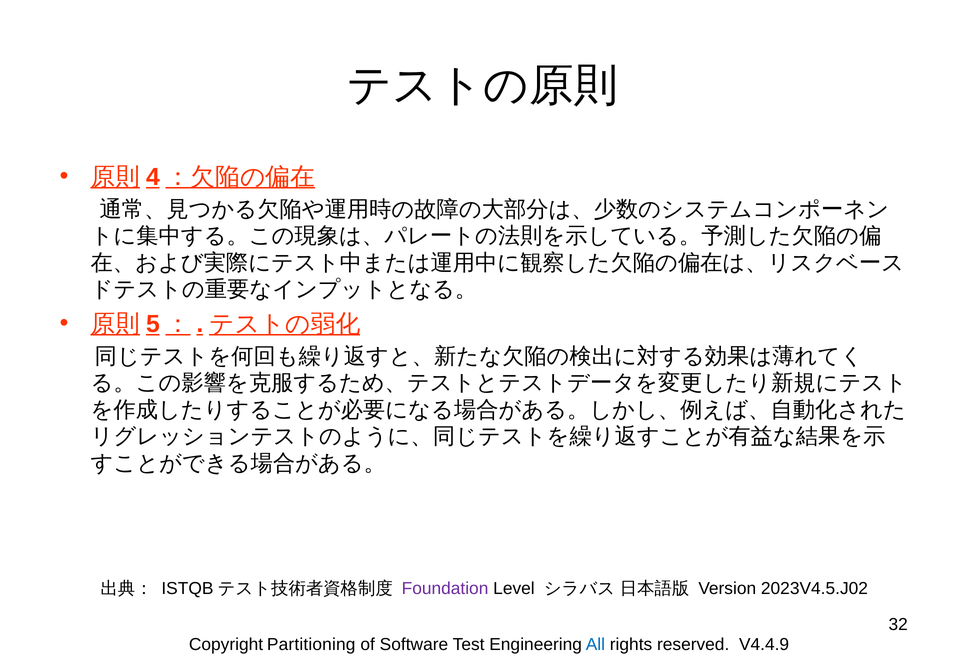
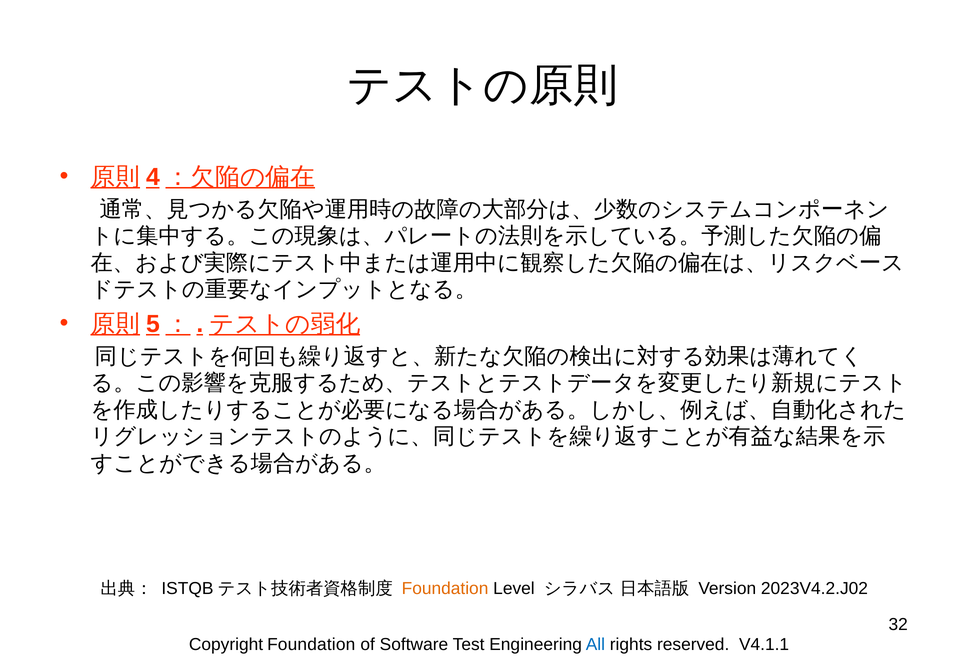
Foundation at (445, 589) colour: purple -> orange
2023V4.5.J02: 2023V4.5.J02 -> 2023V4.2.J02
Copyright Partitioning: Partitioning -> Foundation
V4.4.9: V4.4.9 -> V4.1.1
